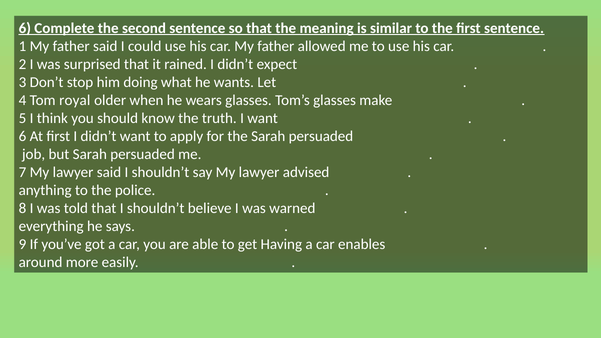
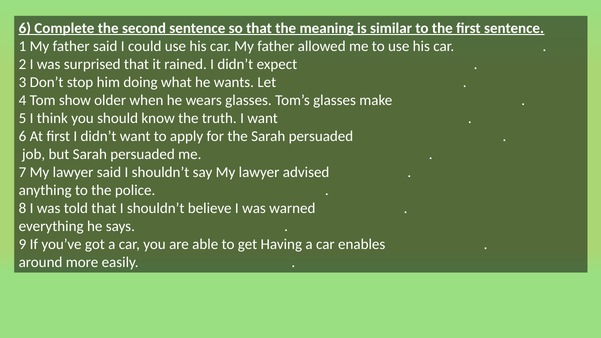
royal: royal -> show
